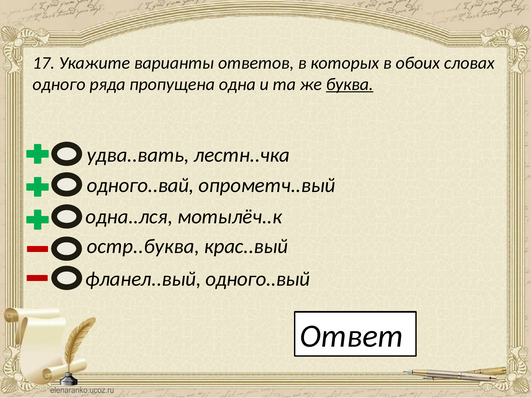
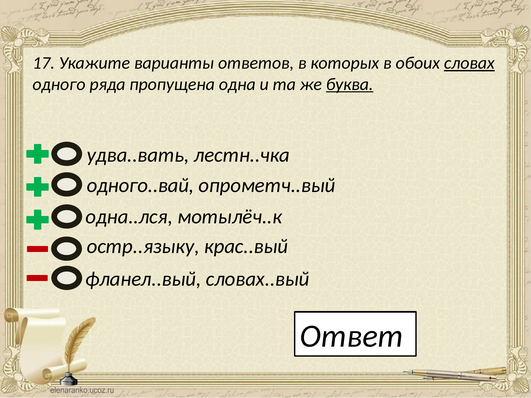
словах underline: none -> present
остр..буква: остр..буква -> остр..языку
одного..вый: одного..вый -> словах..вый
